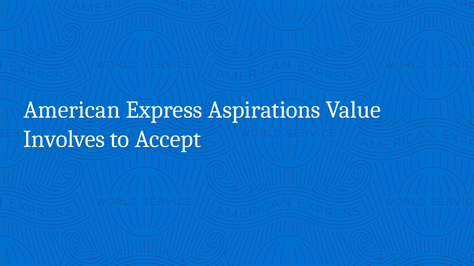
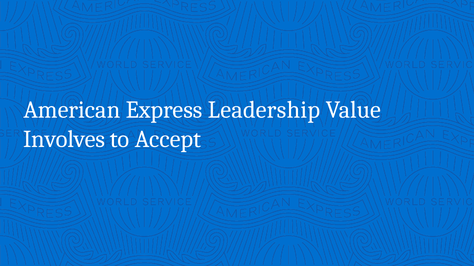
Aspirations: Aspirations -> Leadership
